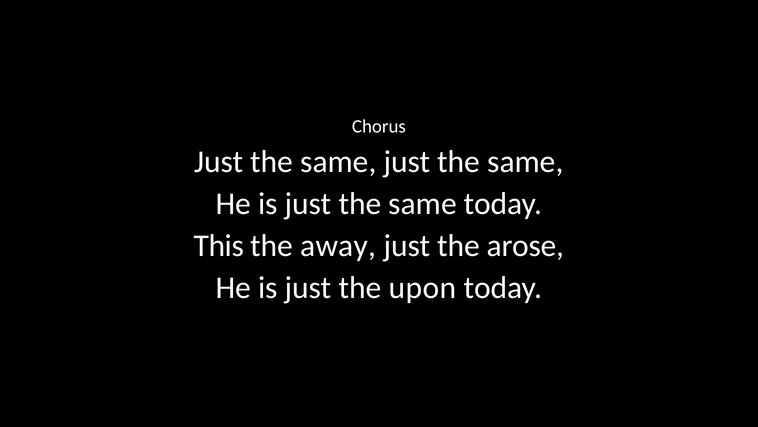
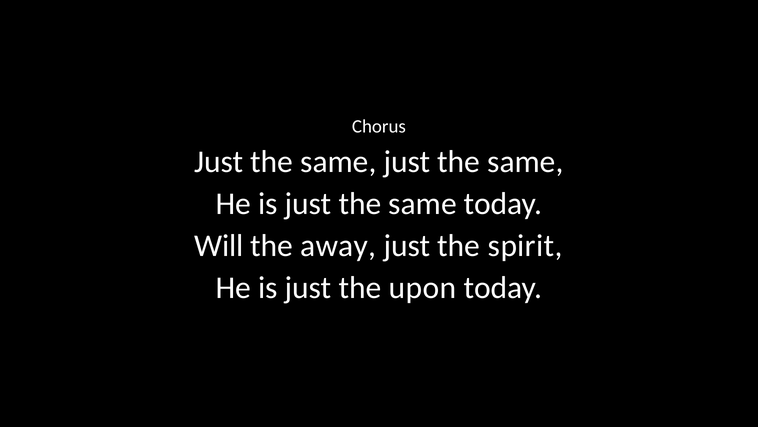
This: This -> Will
arose: arose -> spirit
